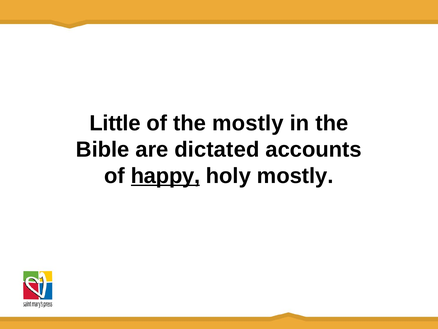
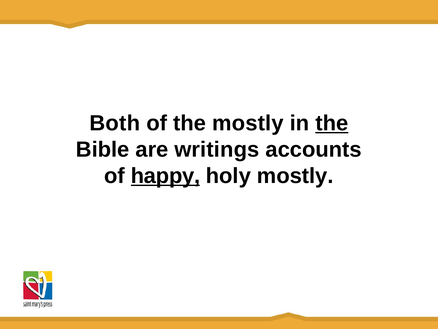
Little: Little -> Both
the at (332, 123) underline: none -> present
dictated: dictated -> writings
